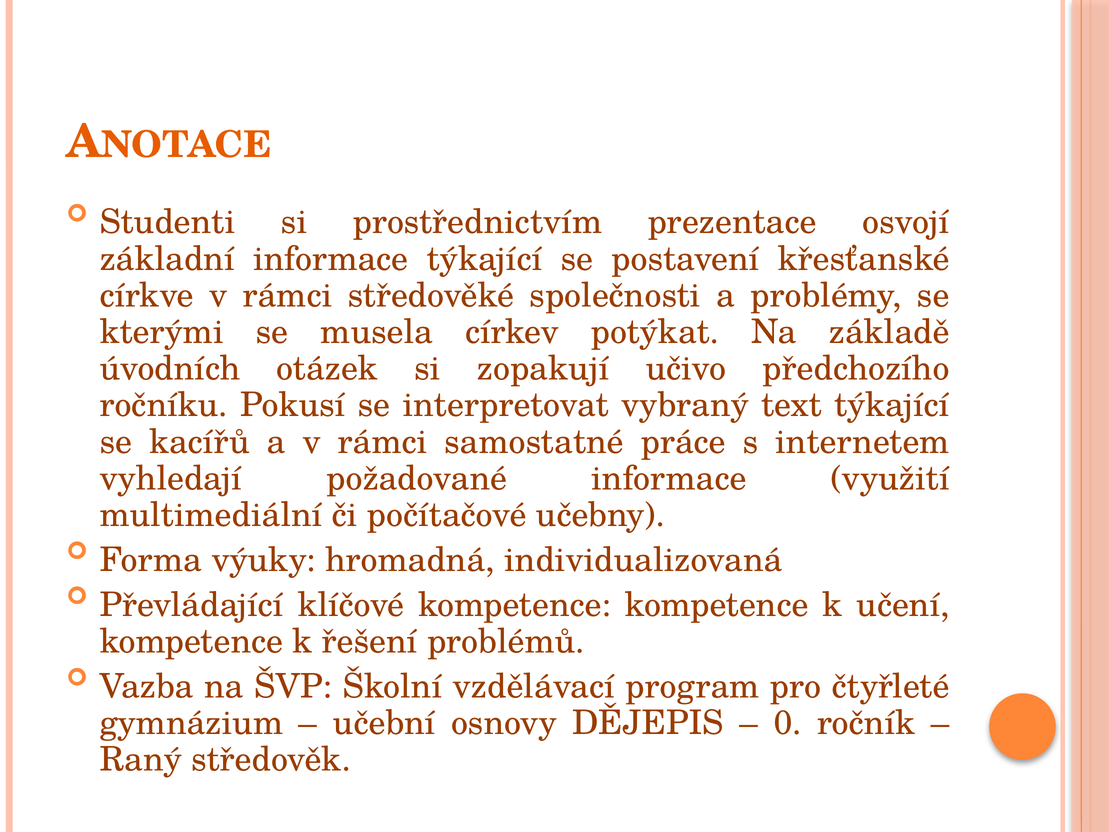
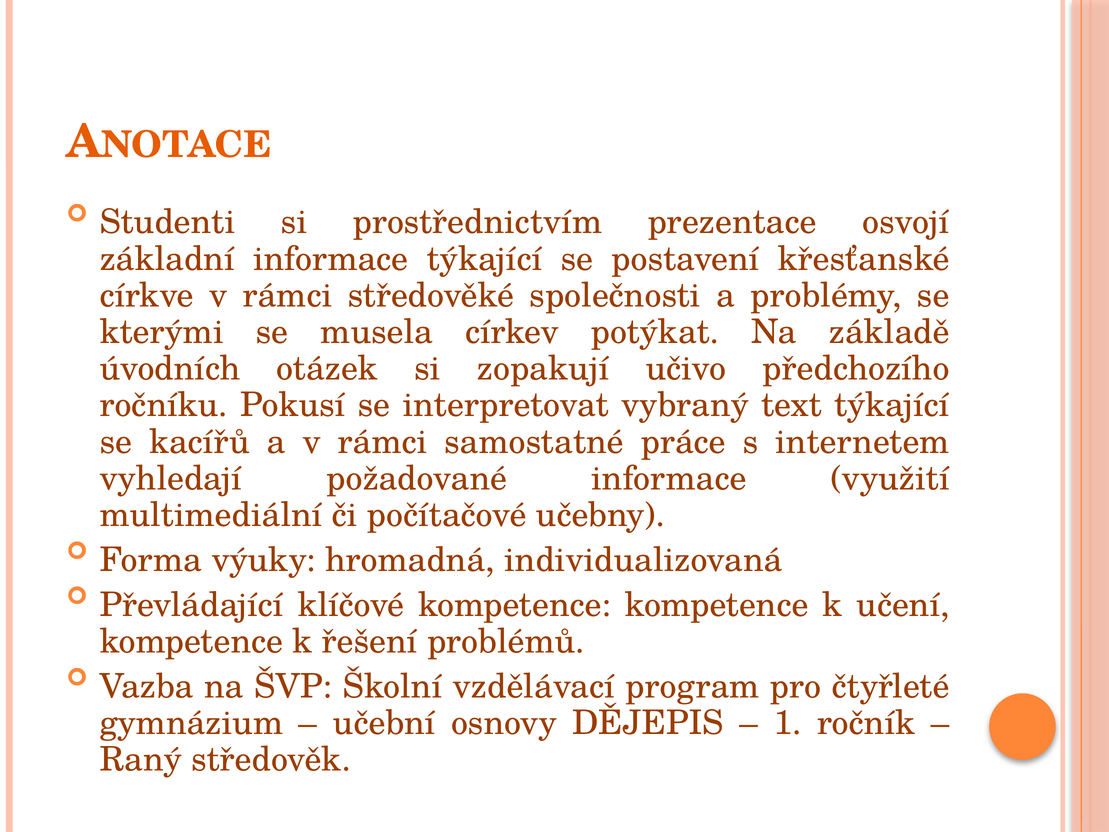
0: 0 -> 1
